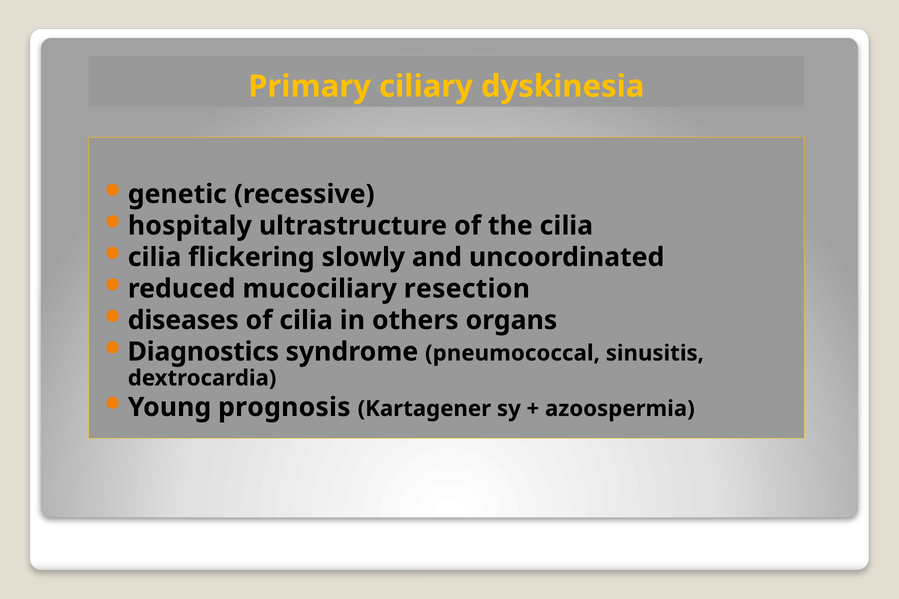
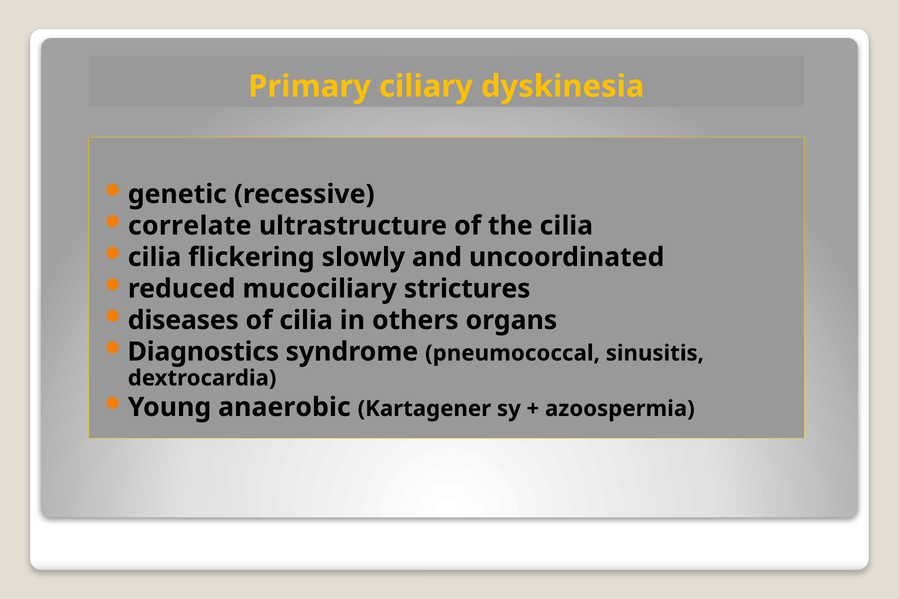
hospitaly: hospitaly -> correlate
resection: resection -> strictures
prognosis: prognosis -> anaerobic
